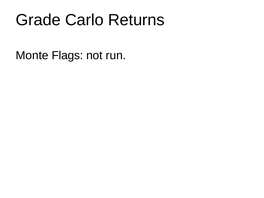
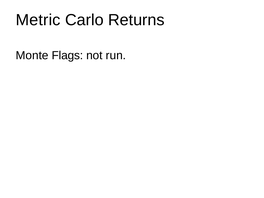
Grade: Grade -> Metric
